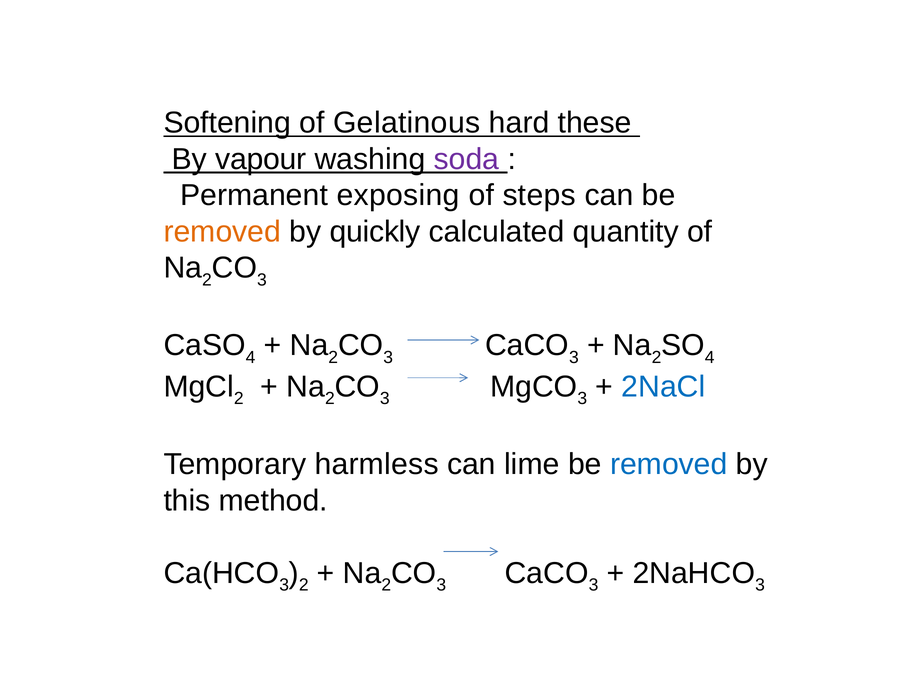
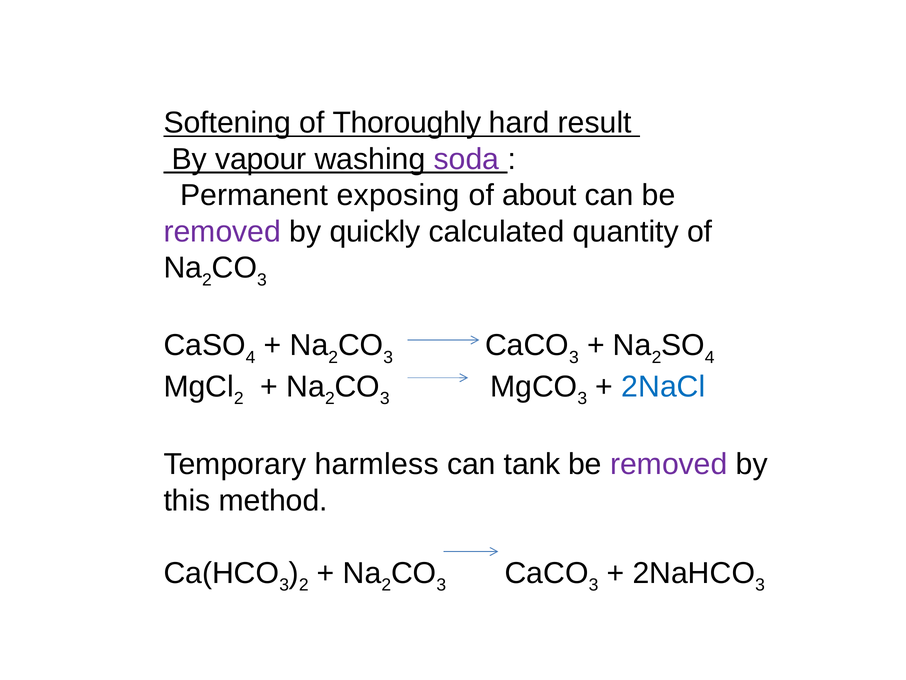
Gelatinous: Gelatinous -> Thoroughly
these: these -> result
steps: steps -> about
removed at (222, 232) colour: orange -> purple
lime: lime -> tank
removed at (669, 464) colour: blue -> purple
